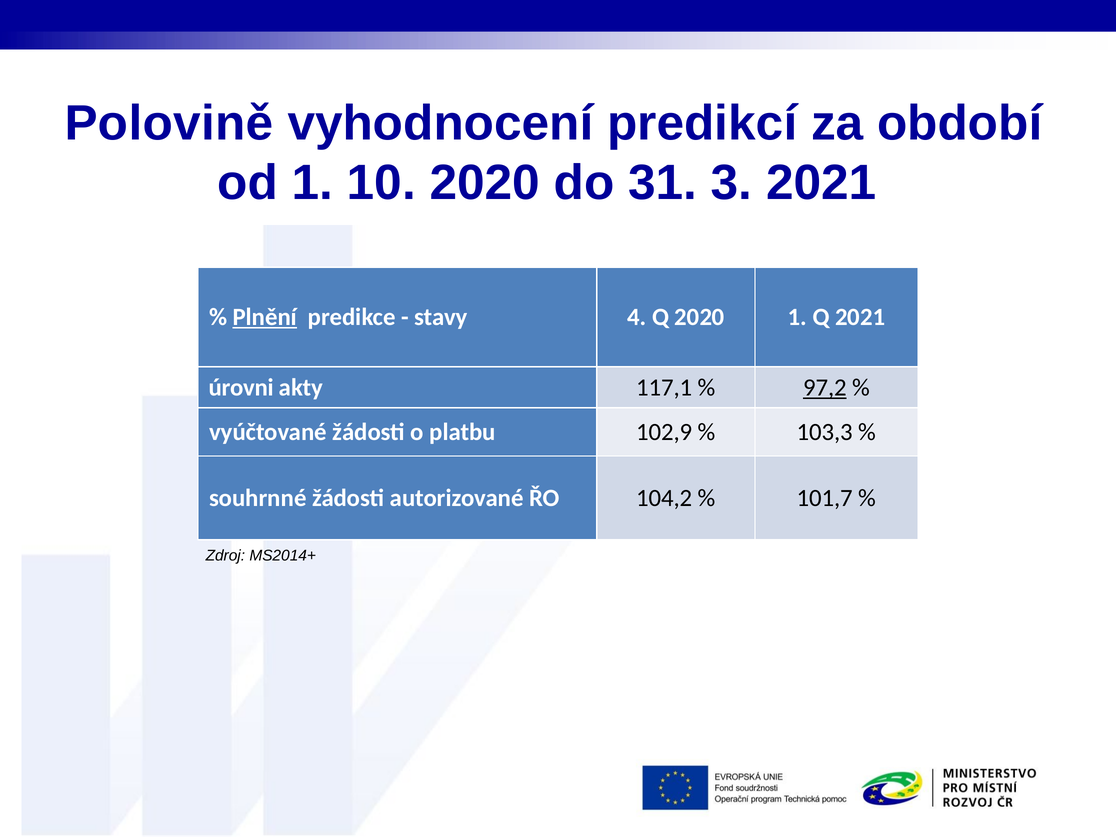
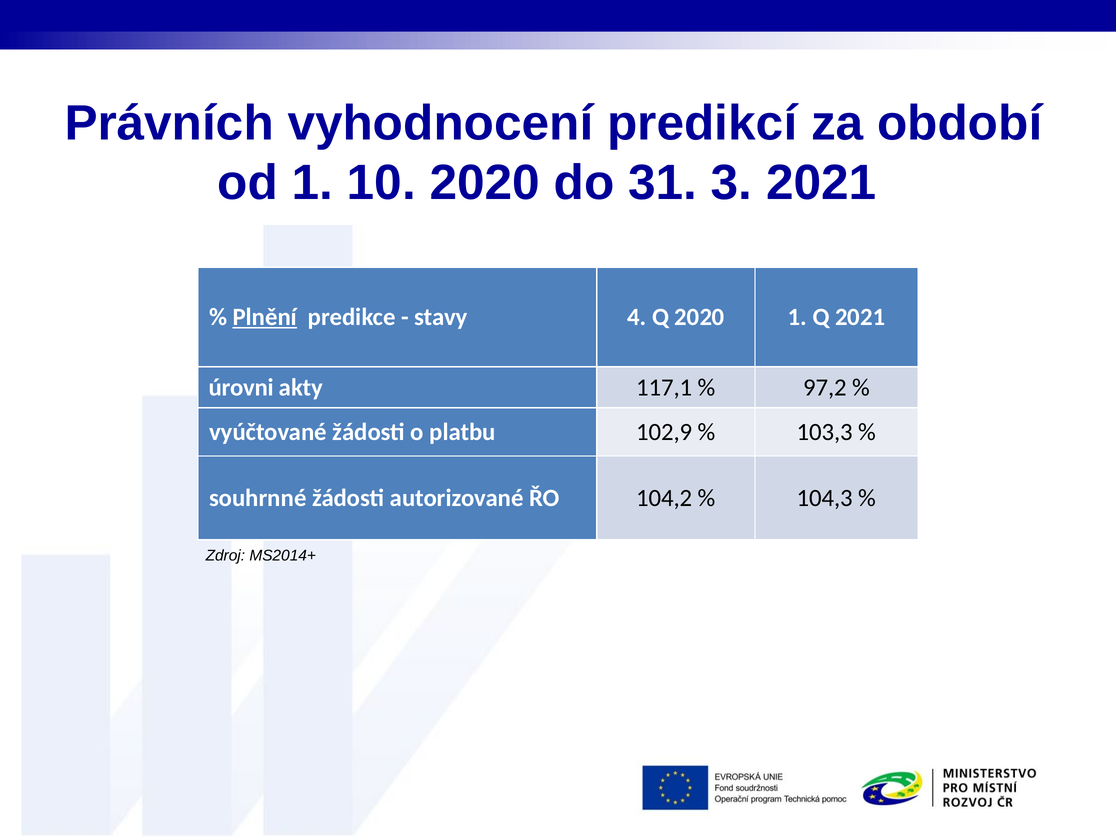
Polovině: Polovině -> Právních
97,2 underline: present -> none
101,7: 101,7 -> 104,3
